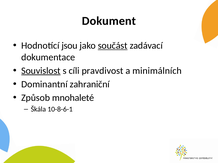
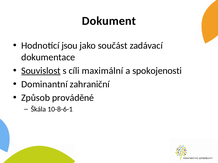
součást underline: present -> none
pravdivost: pravdivost -> maximální
minimálních: minimálních -> spokojenosti
mnohaleté: mnohaleté -> prováděné
